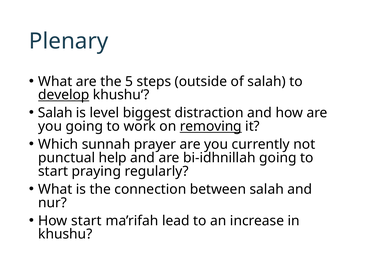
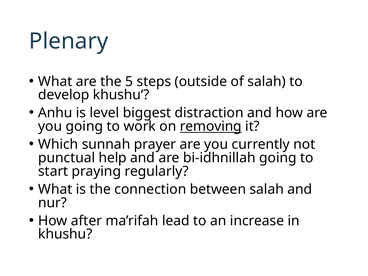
develop underline: present -> none
Salah at (55, 113): Salah -> Anhu
How start: start -> after
